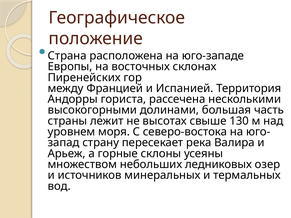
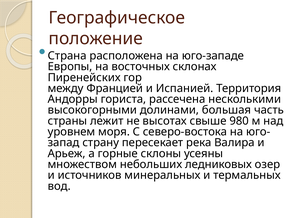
130: 130 -> 980
